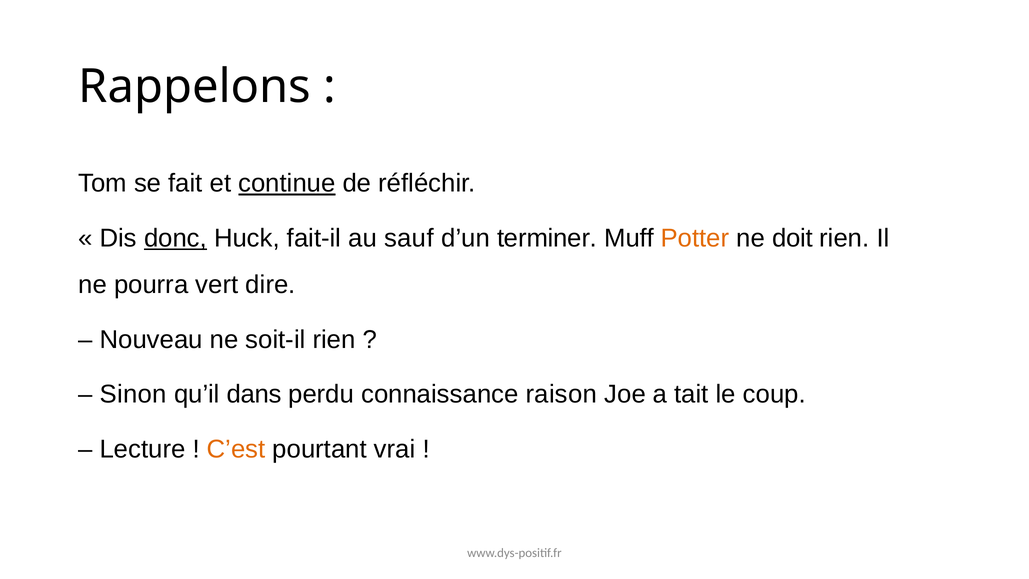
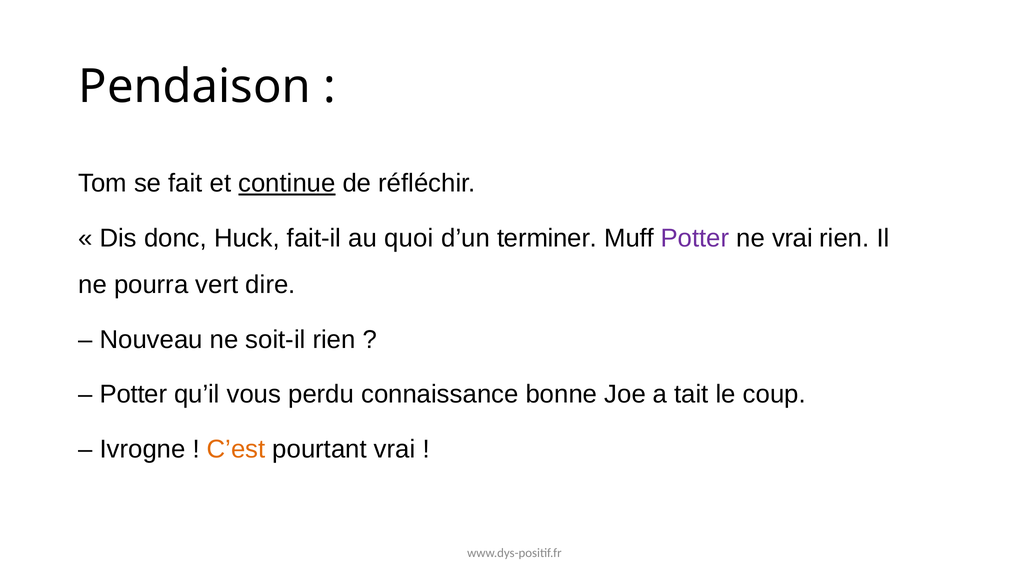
Rappelons: Rappelons -> Pendaison
donc underline: present -> none
sauf: sauf -> quoi
Potter at (695, 238) colour: orange -> purple
ne doit: doit -> vrai
Sinon at (133, 394): Sinon -> Potter
dans: dans -> vous
raison: raison -> bonne
Lecture: Lecture -> Ivrogne
